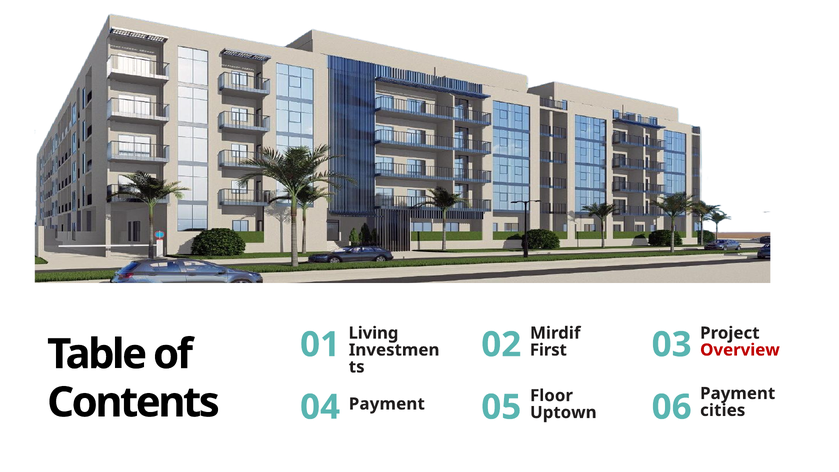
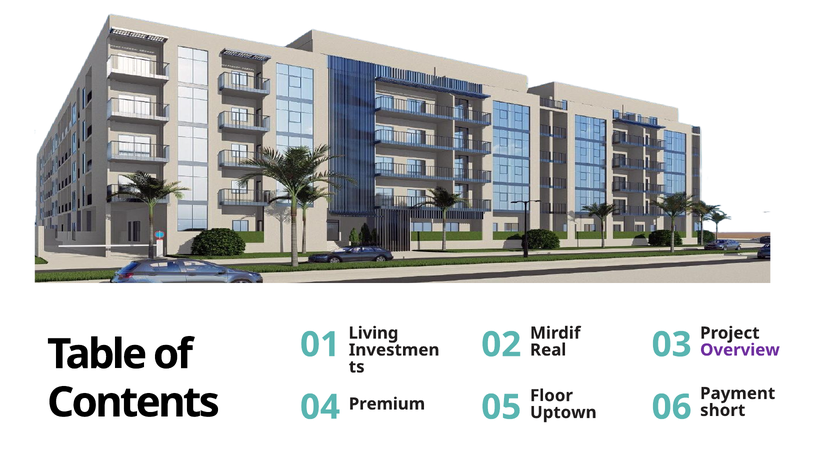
First: First -> Real
Overview colour: red -> purple
Payment at (387, 404): Payment -> Premium
cities: cities -> short
